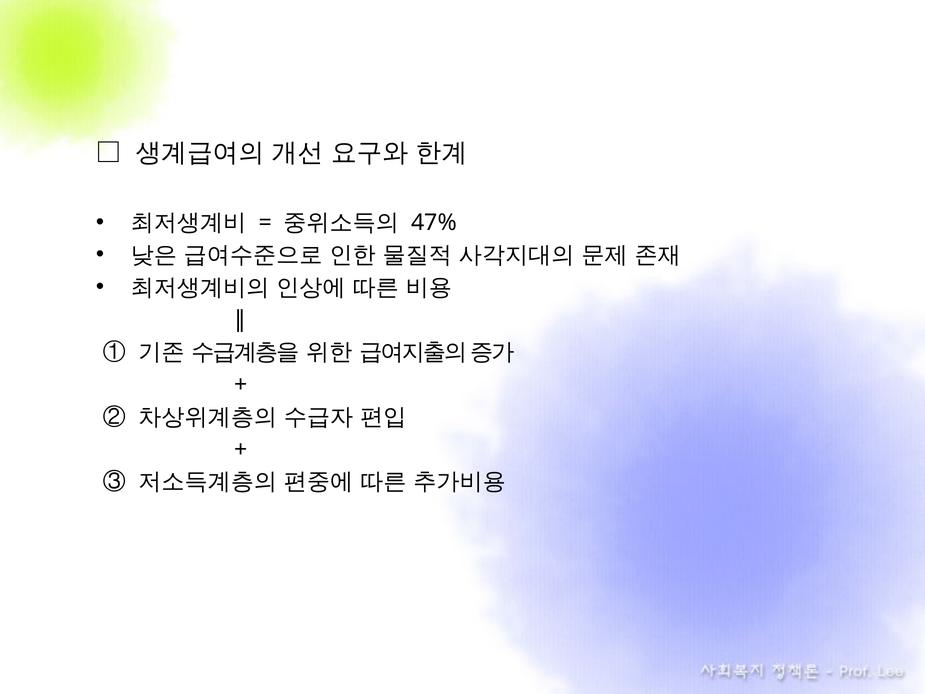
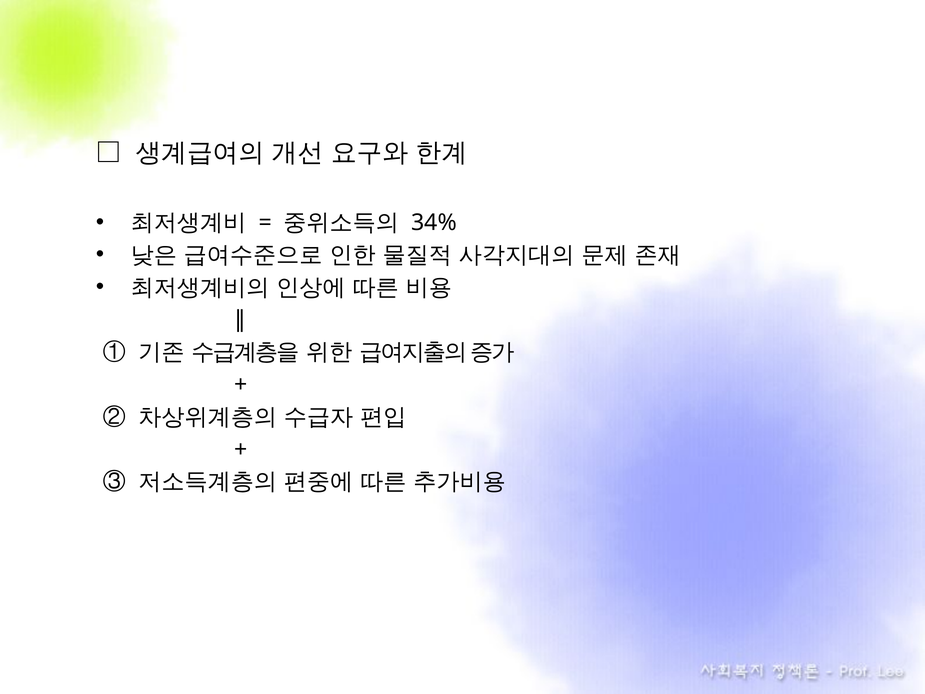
47%: 47% -> 34%
